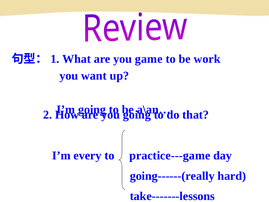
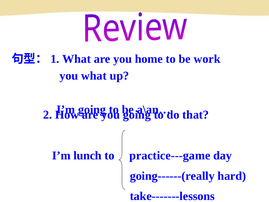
game: game -> home
you want: want -> what
every: every -> lunch
